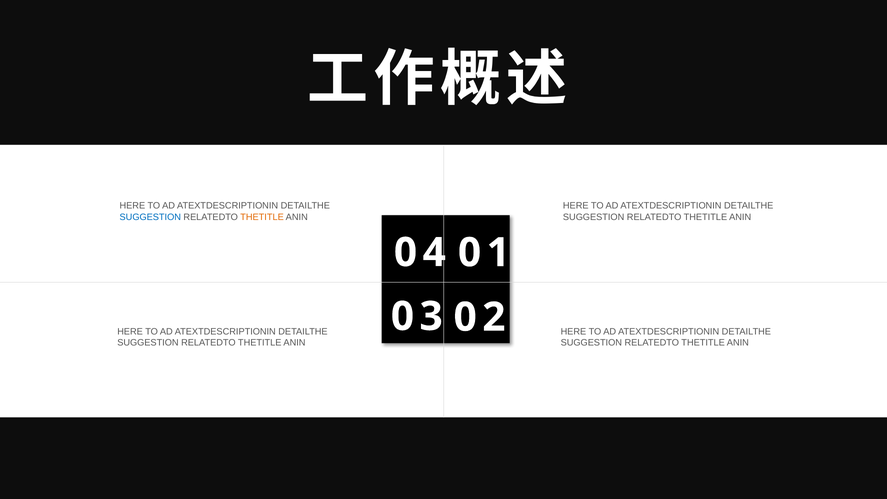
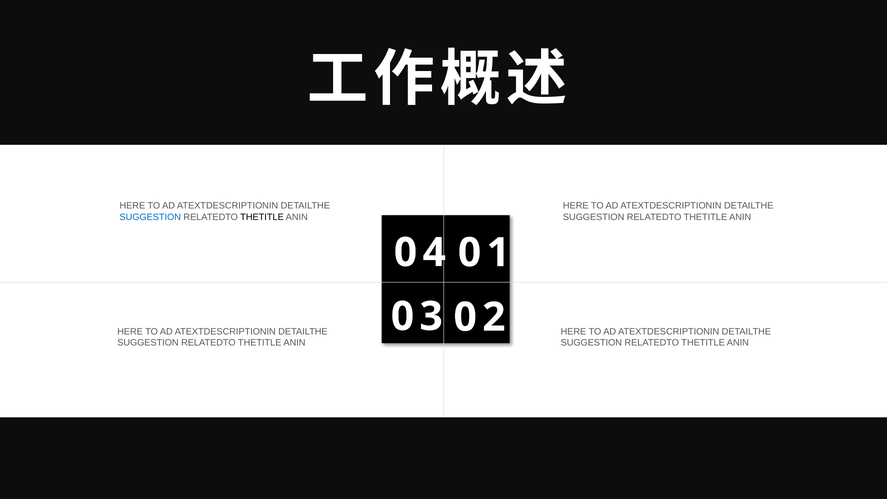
THETITLE at (262, 217) colour: orange -> black
